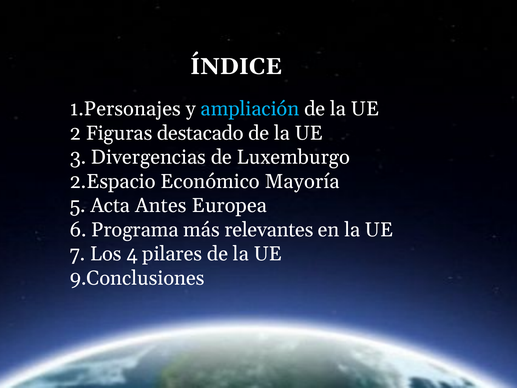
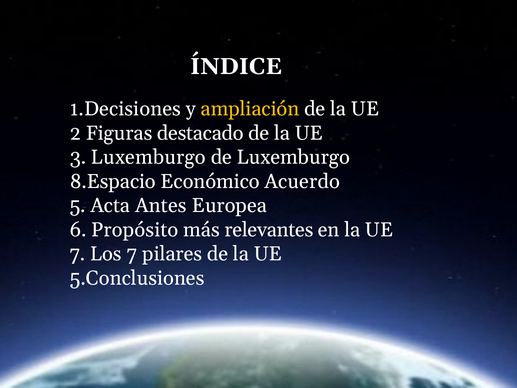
1.Personajes: 1.Personajes -> 1.Decisiones
ampliación colour: light blue -> yellow
3 Divergencias: Divergencias -> Luxemburgo
2.Espacio: 2.Espacio -> 8.Espacio
Mayoría: Mayoría -> Acuerdo
Programa: Programa -> Propósito
Los 4: 4 -> 7
9.Conclusiones: 9.Conclusiones -> 5.Conclusiones
